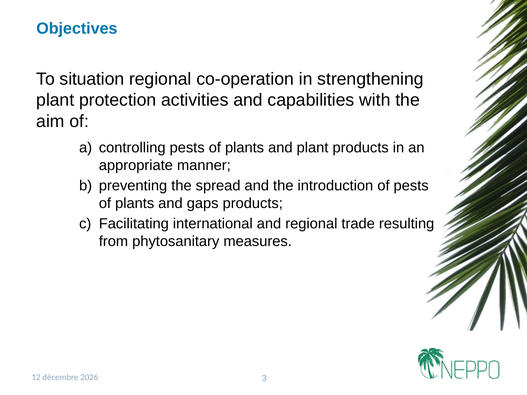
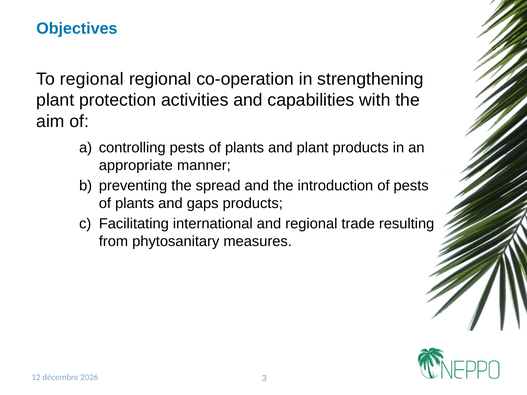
To situation: situation -> regional
